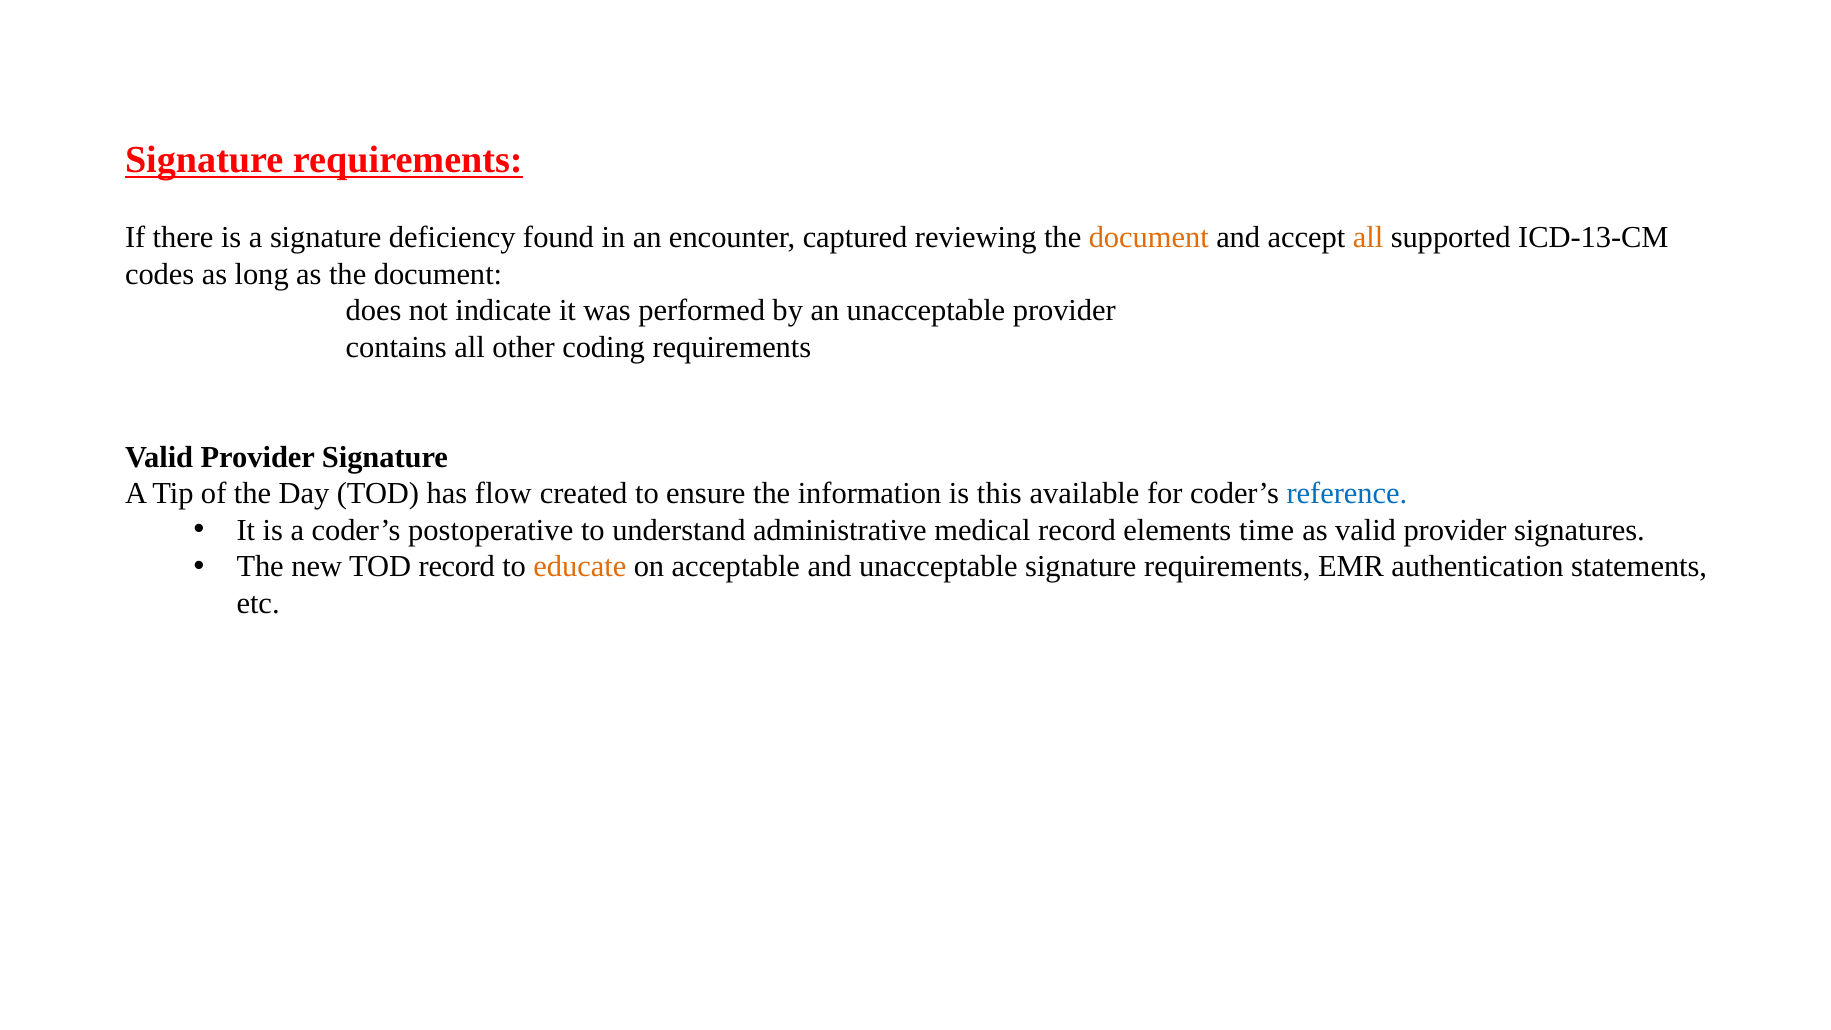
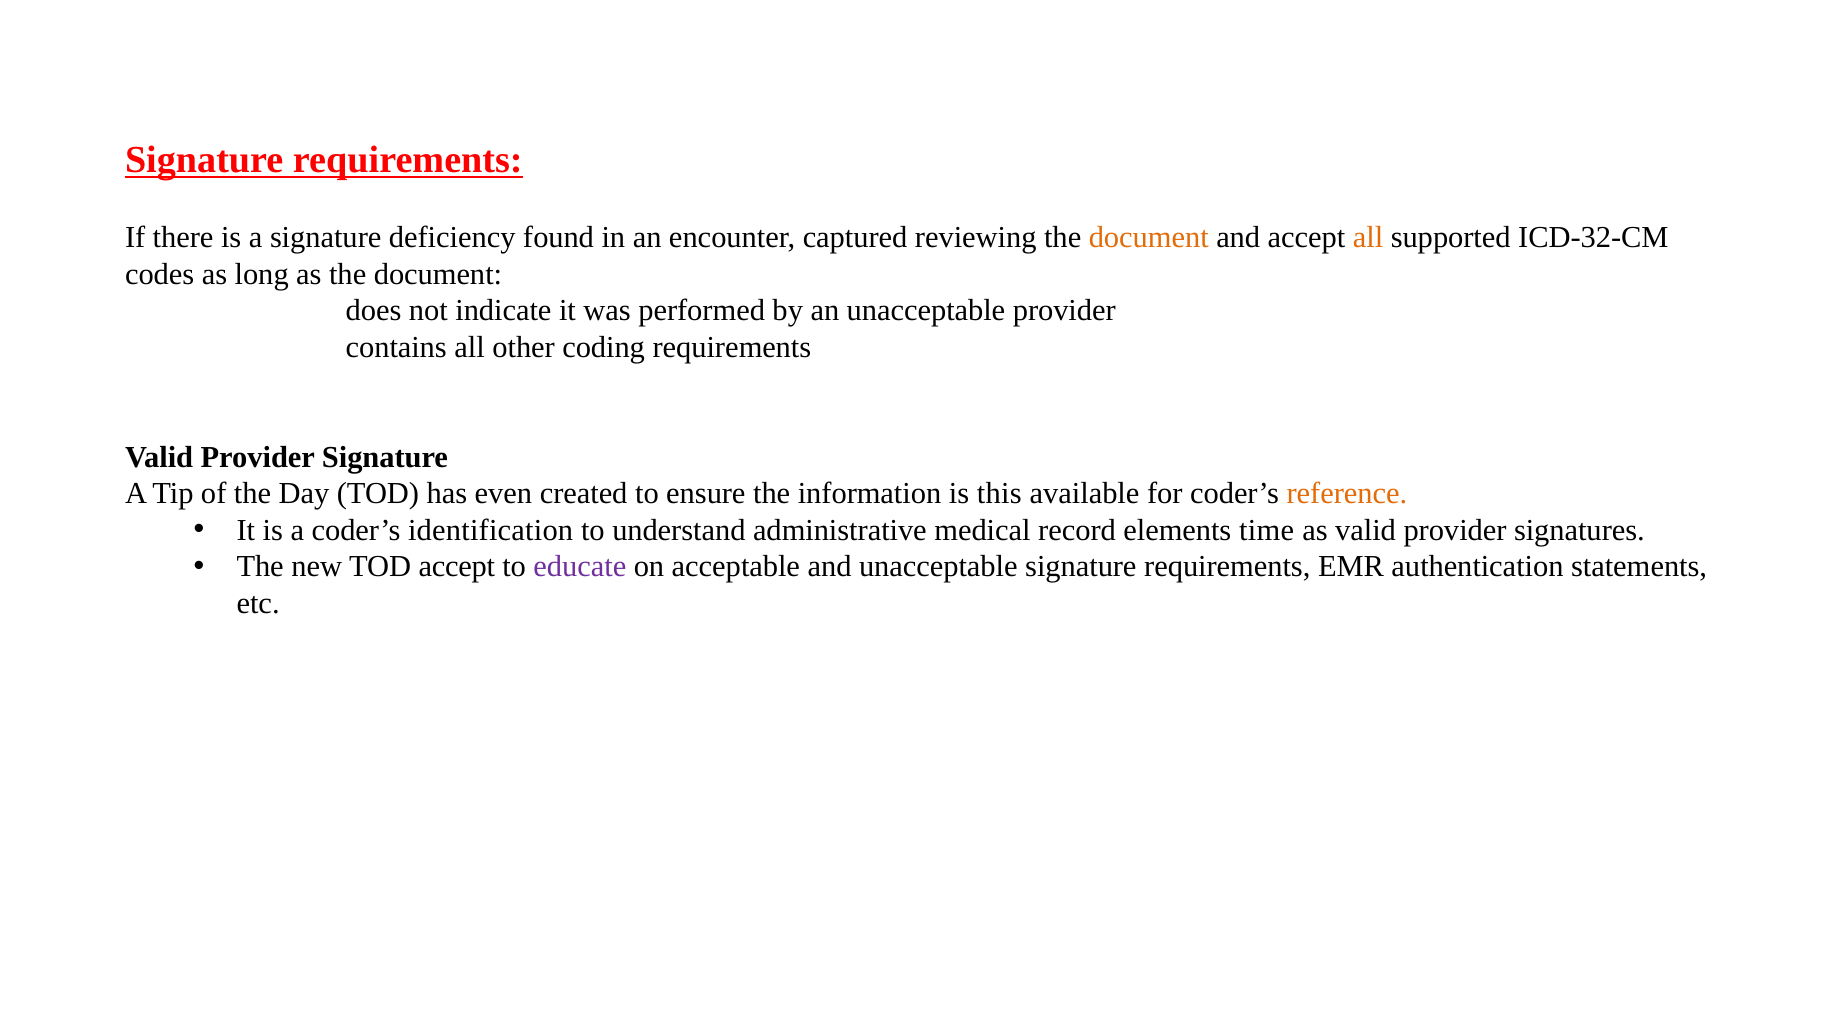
ICD-13-CM: ICD-13-CM -> ICD-32-CM
flow: flow -> even
reference colour: blue -> orange
postoperative: postoperative -> identification
TOD record: record -> accept
educate colour: orange -> purple
